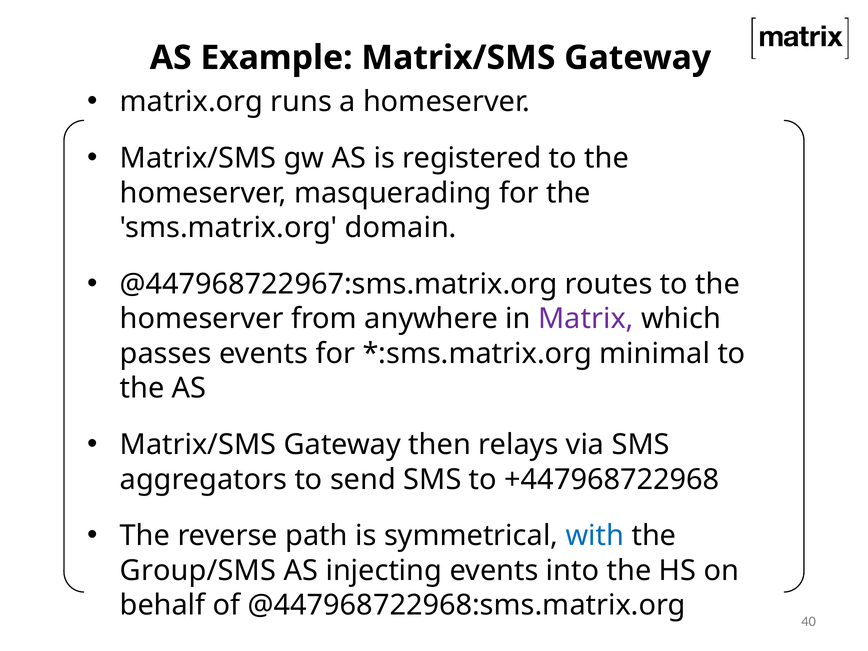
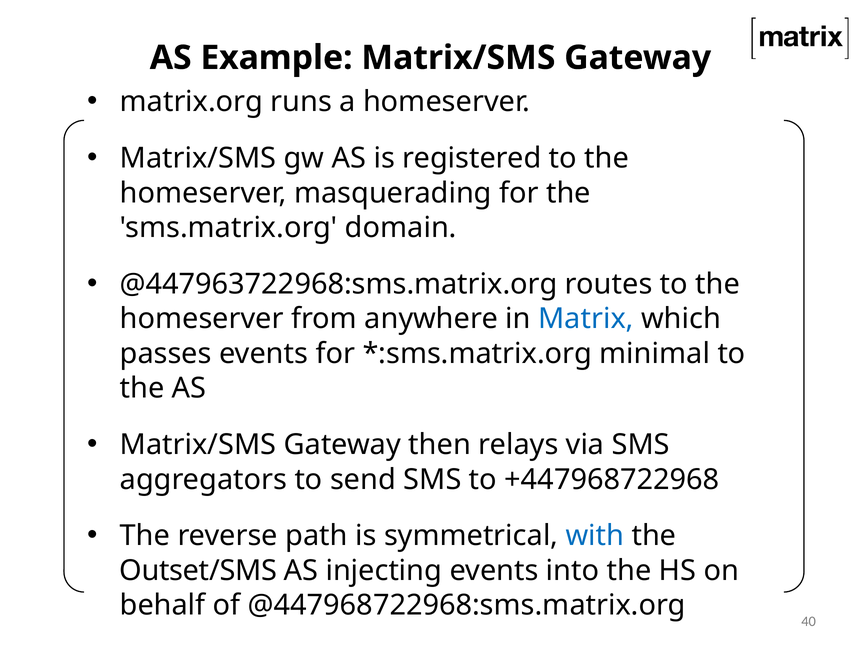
@447968722967:sms.matrix.org: @447968722967:sms.matrix.org -> @447963722968:sms.matrix.org
Matrix colour: purple -> blue
Group/SMS: Group/SMS -> Outset/SMS
